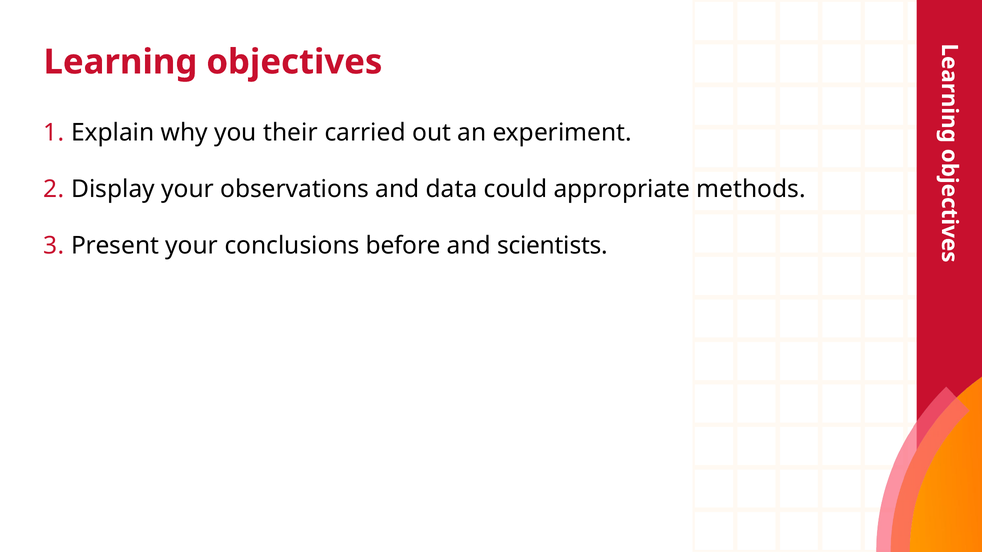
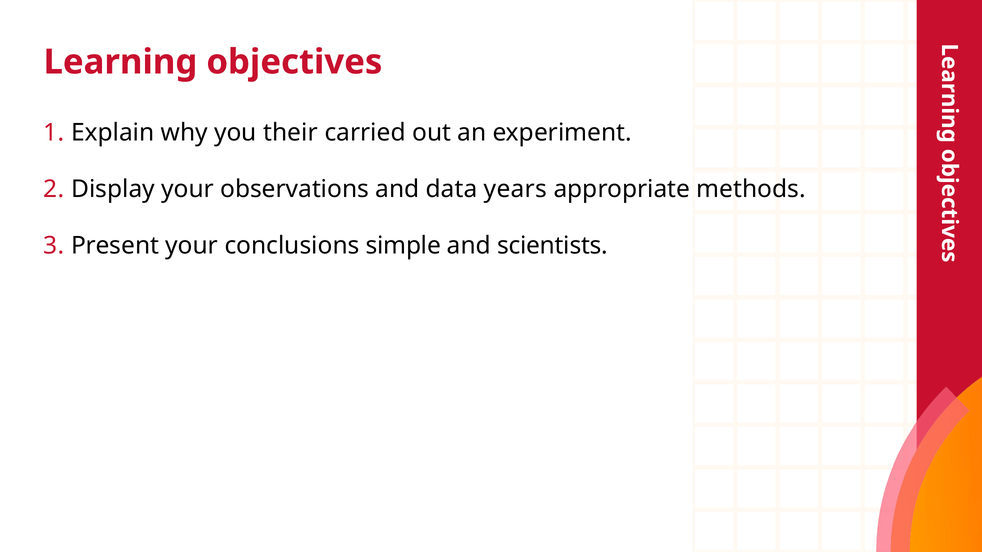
could: could -> years
before: before -> simple
